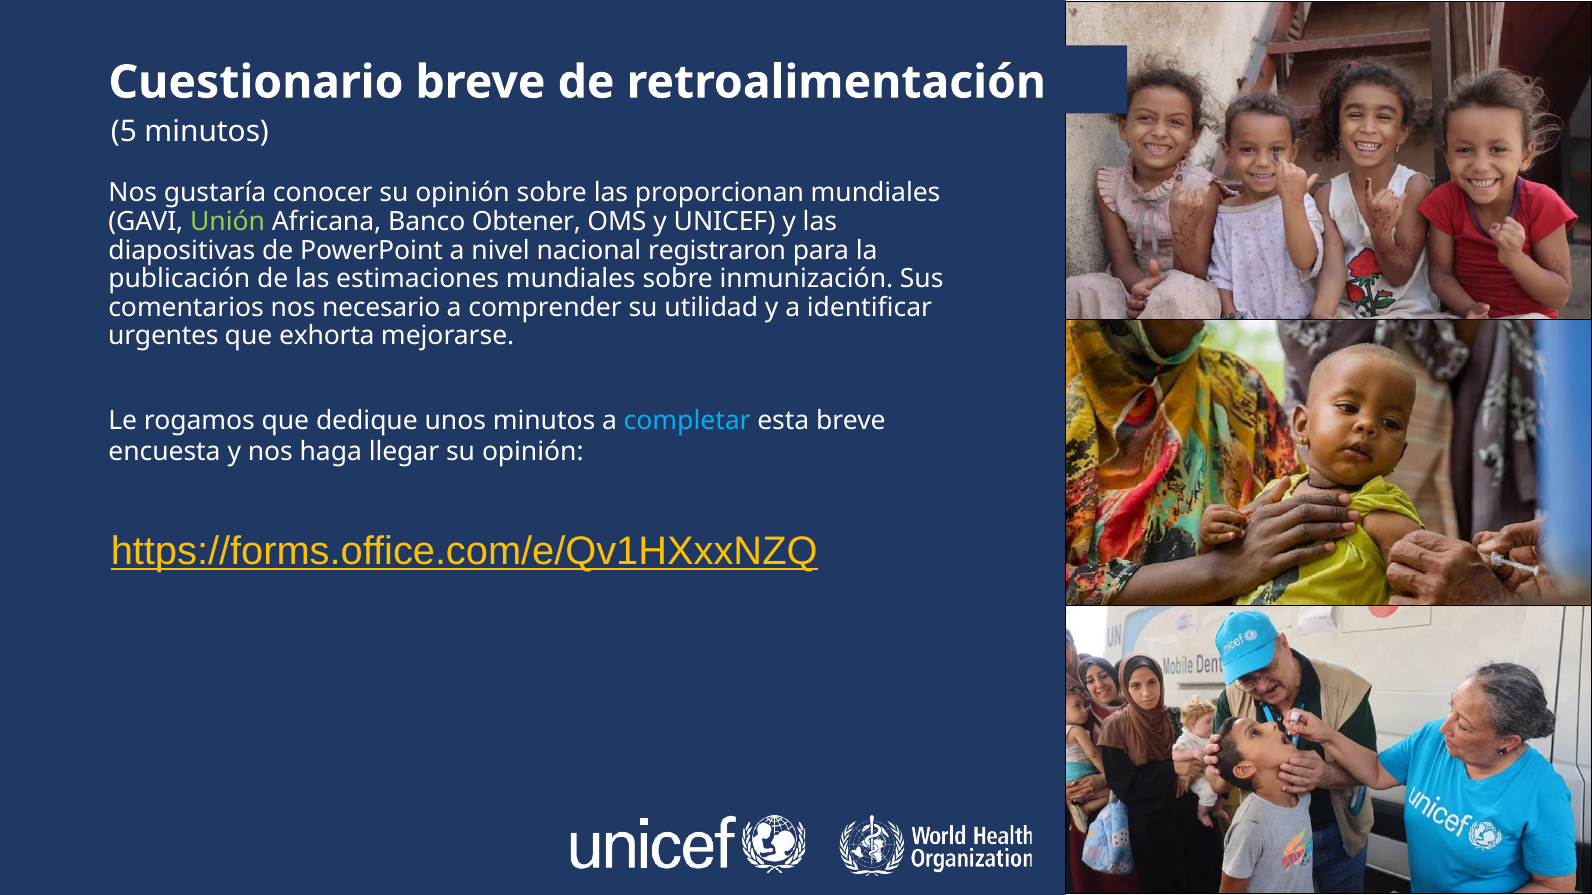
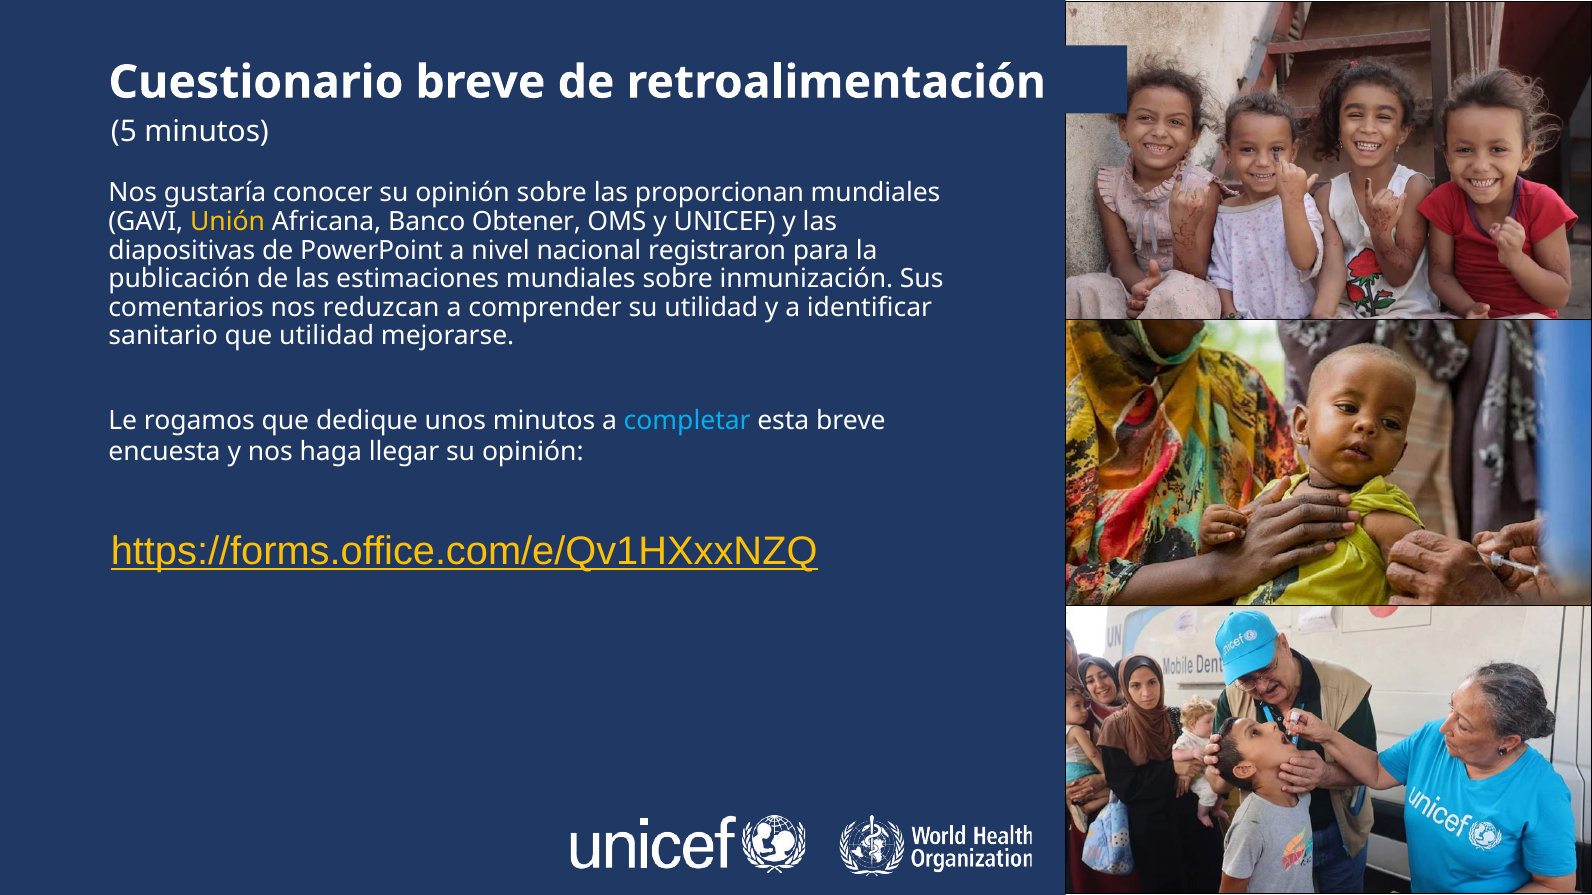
Unión colour: light green -> yellow
necesario: necesario -> reduzcan
urgentes: urgentes -> sanitario
que exhorta: exhorta -> utilidad
